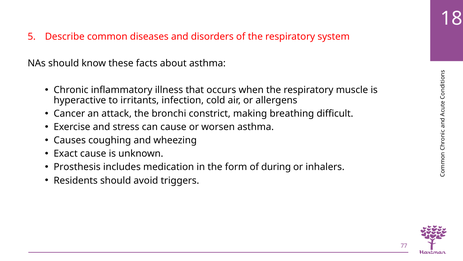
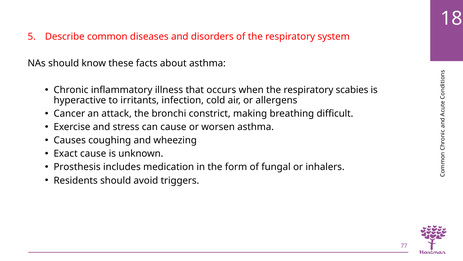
muscle: muscle -> scabies
during: during -> fungal
